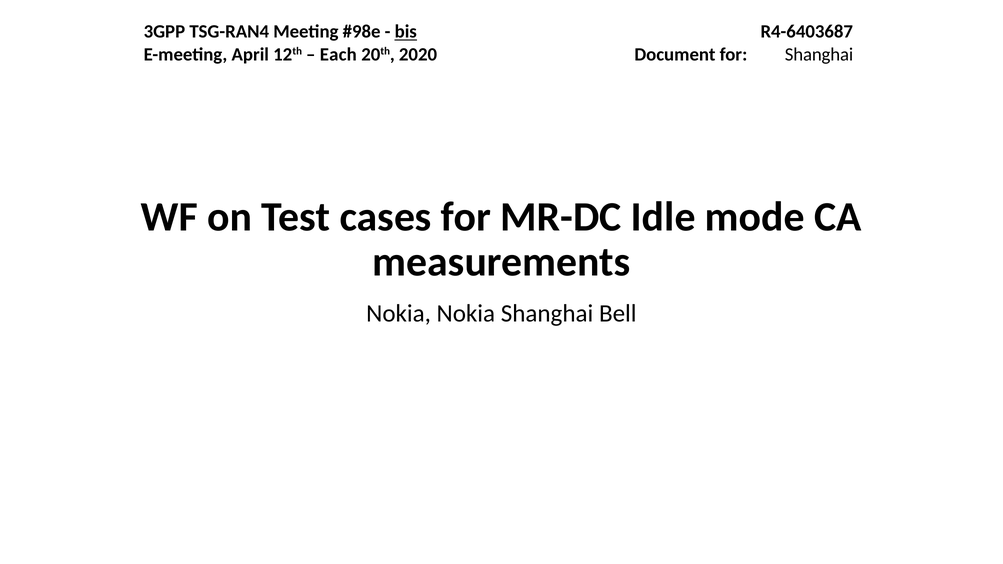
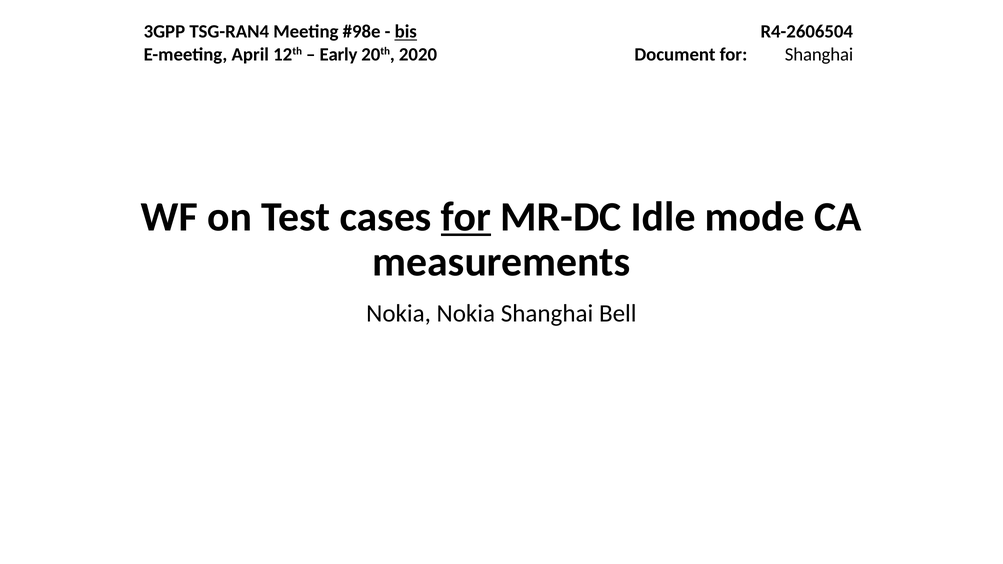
R4-6403687: R4-6403687 -> R4-2606504
Each: Each -> Early
for at (466, 217) underline: none -> present
